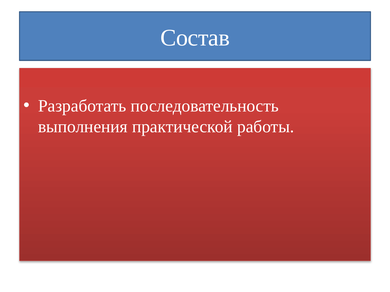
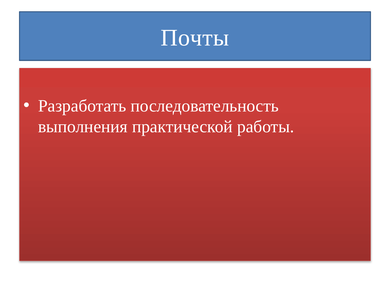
Состав: Состав -> Почты
